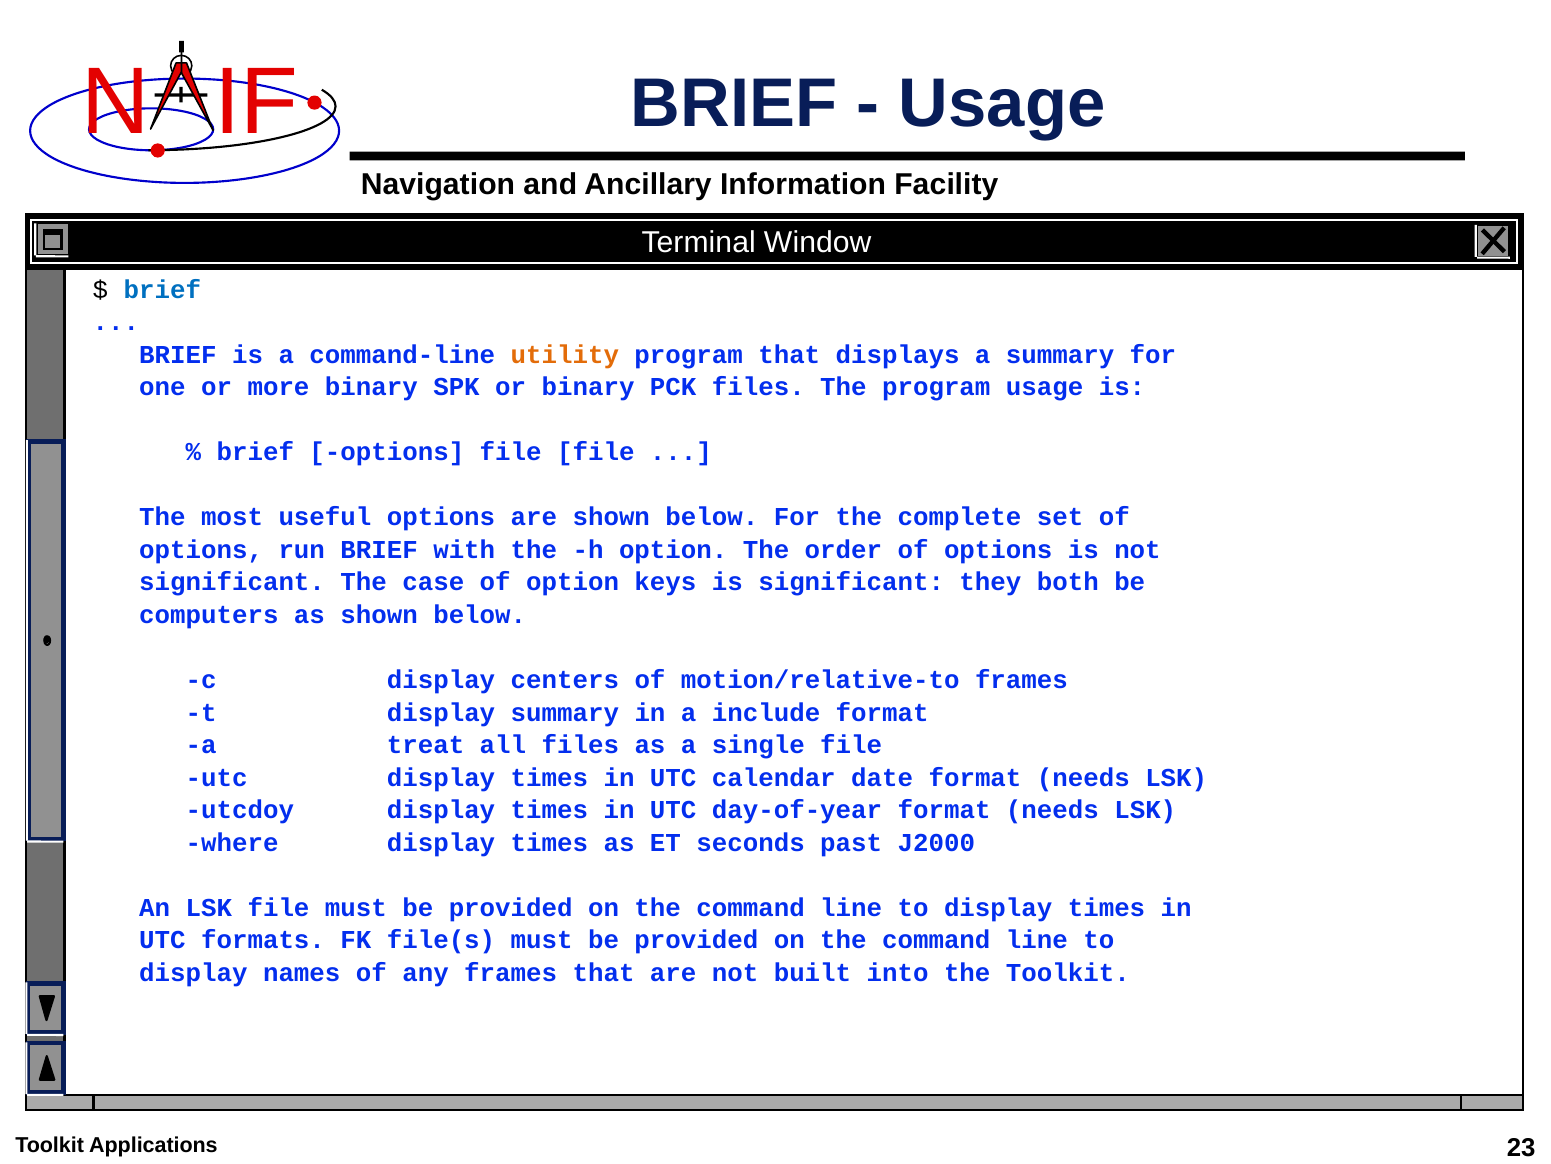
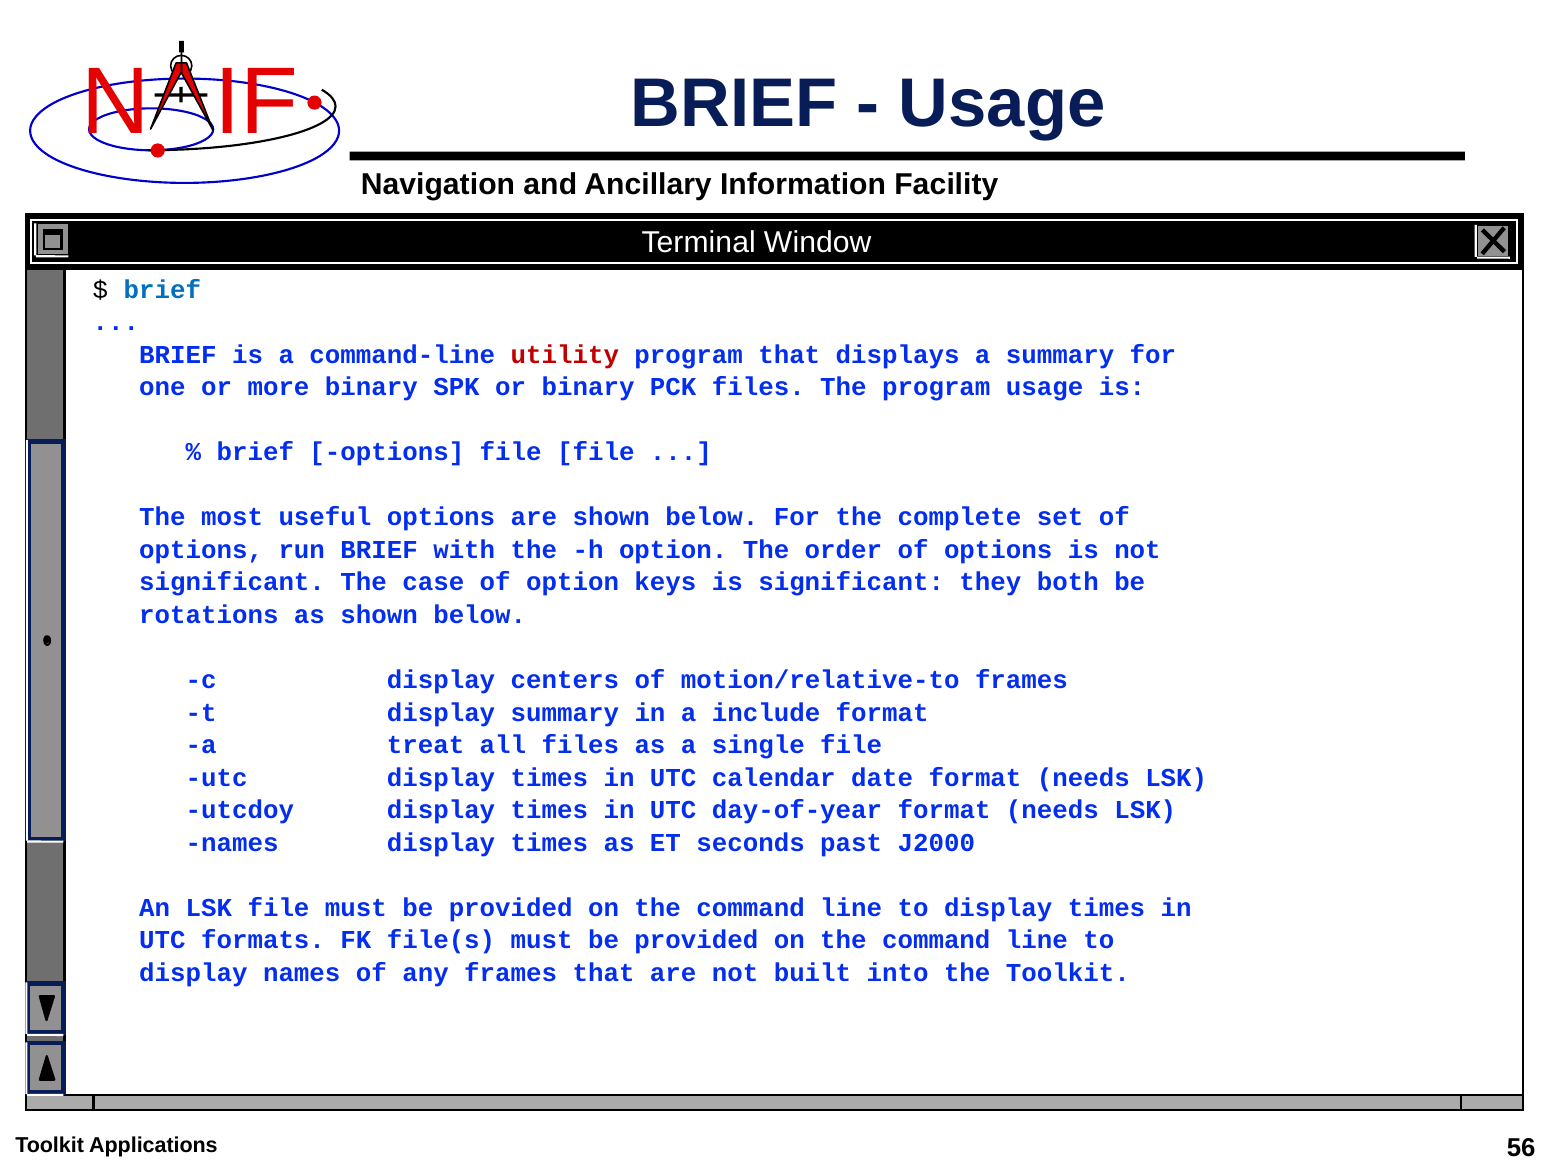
utility colour: orange -> red
computers: computers -> rotations
where at (232, 842): where -> names
23: 23 -> 56
